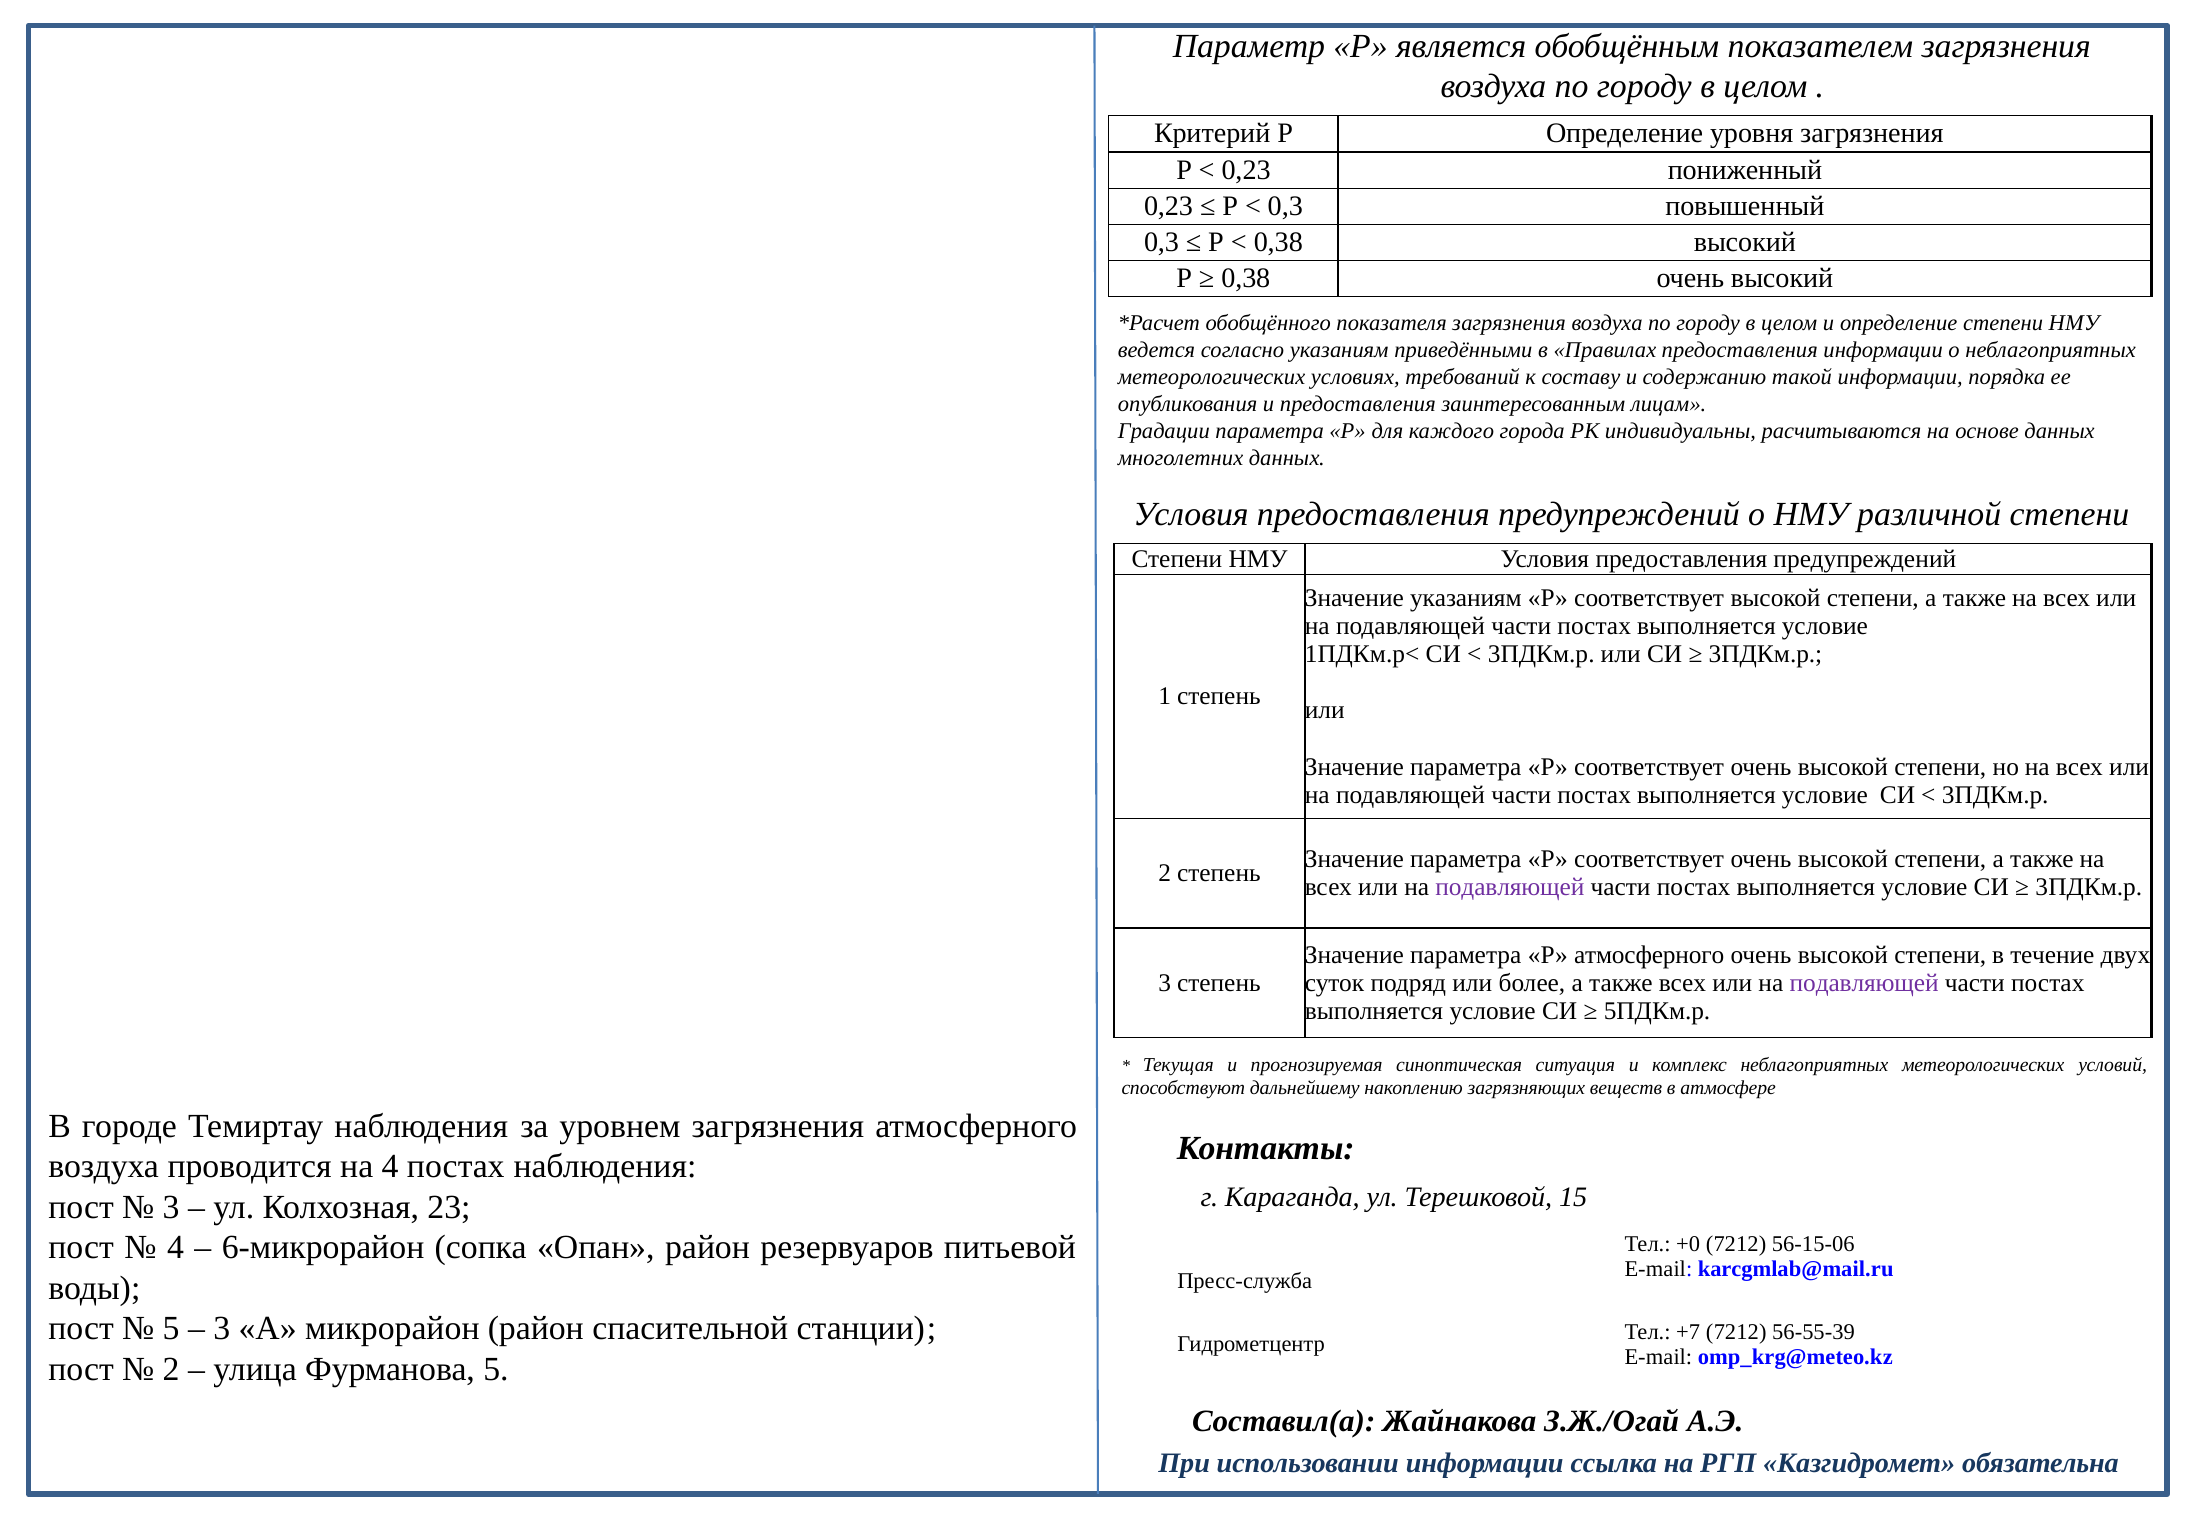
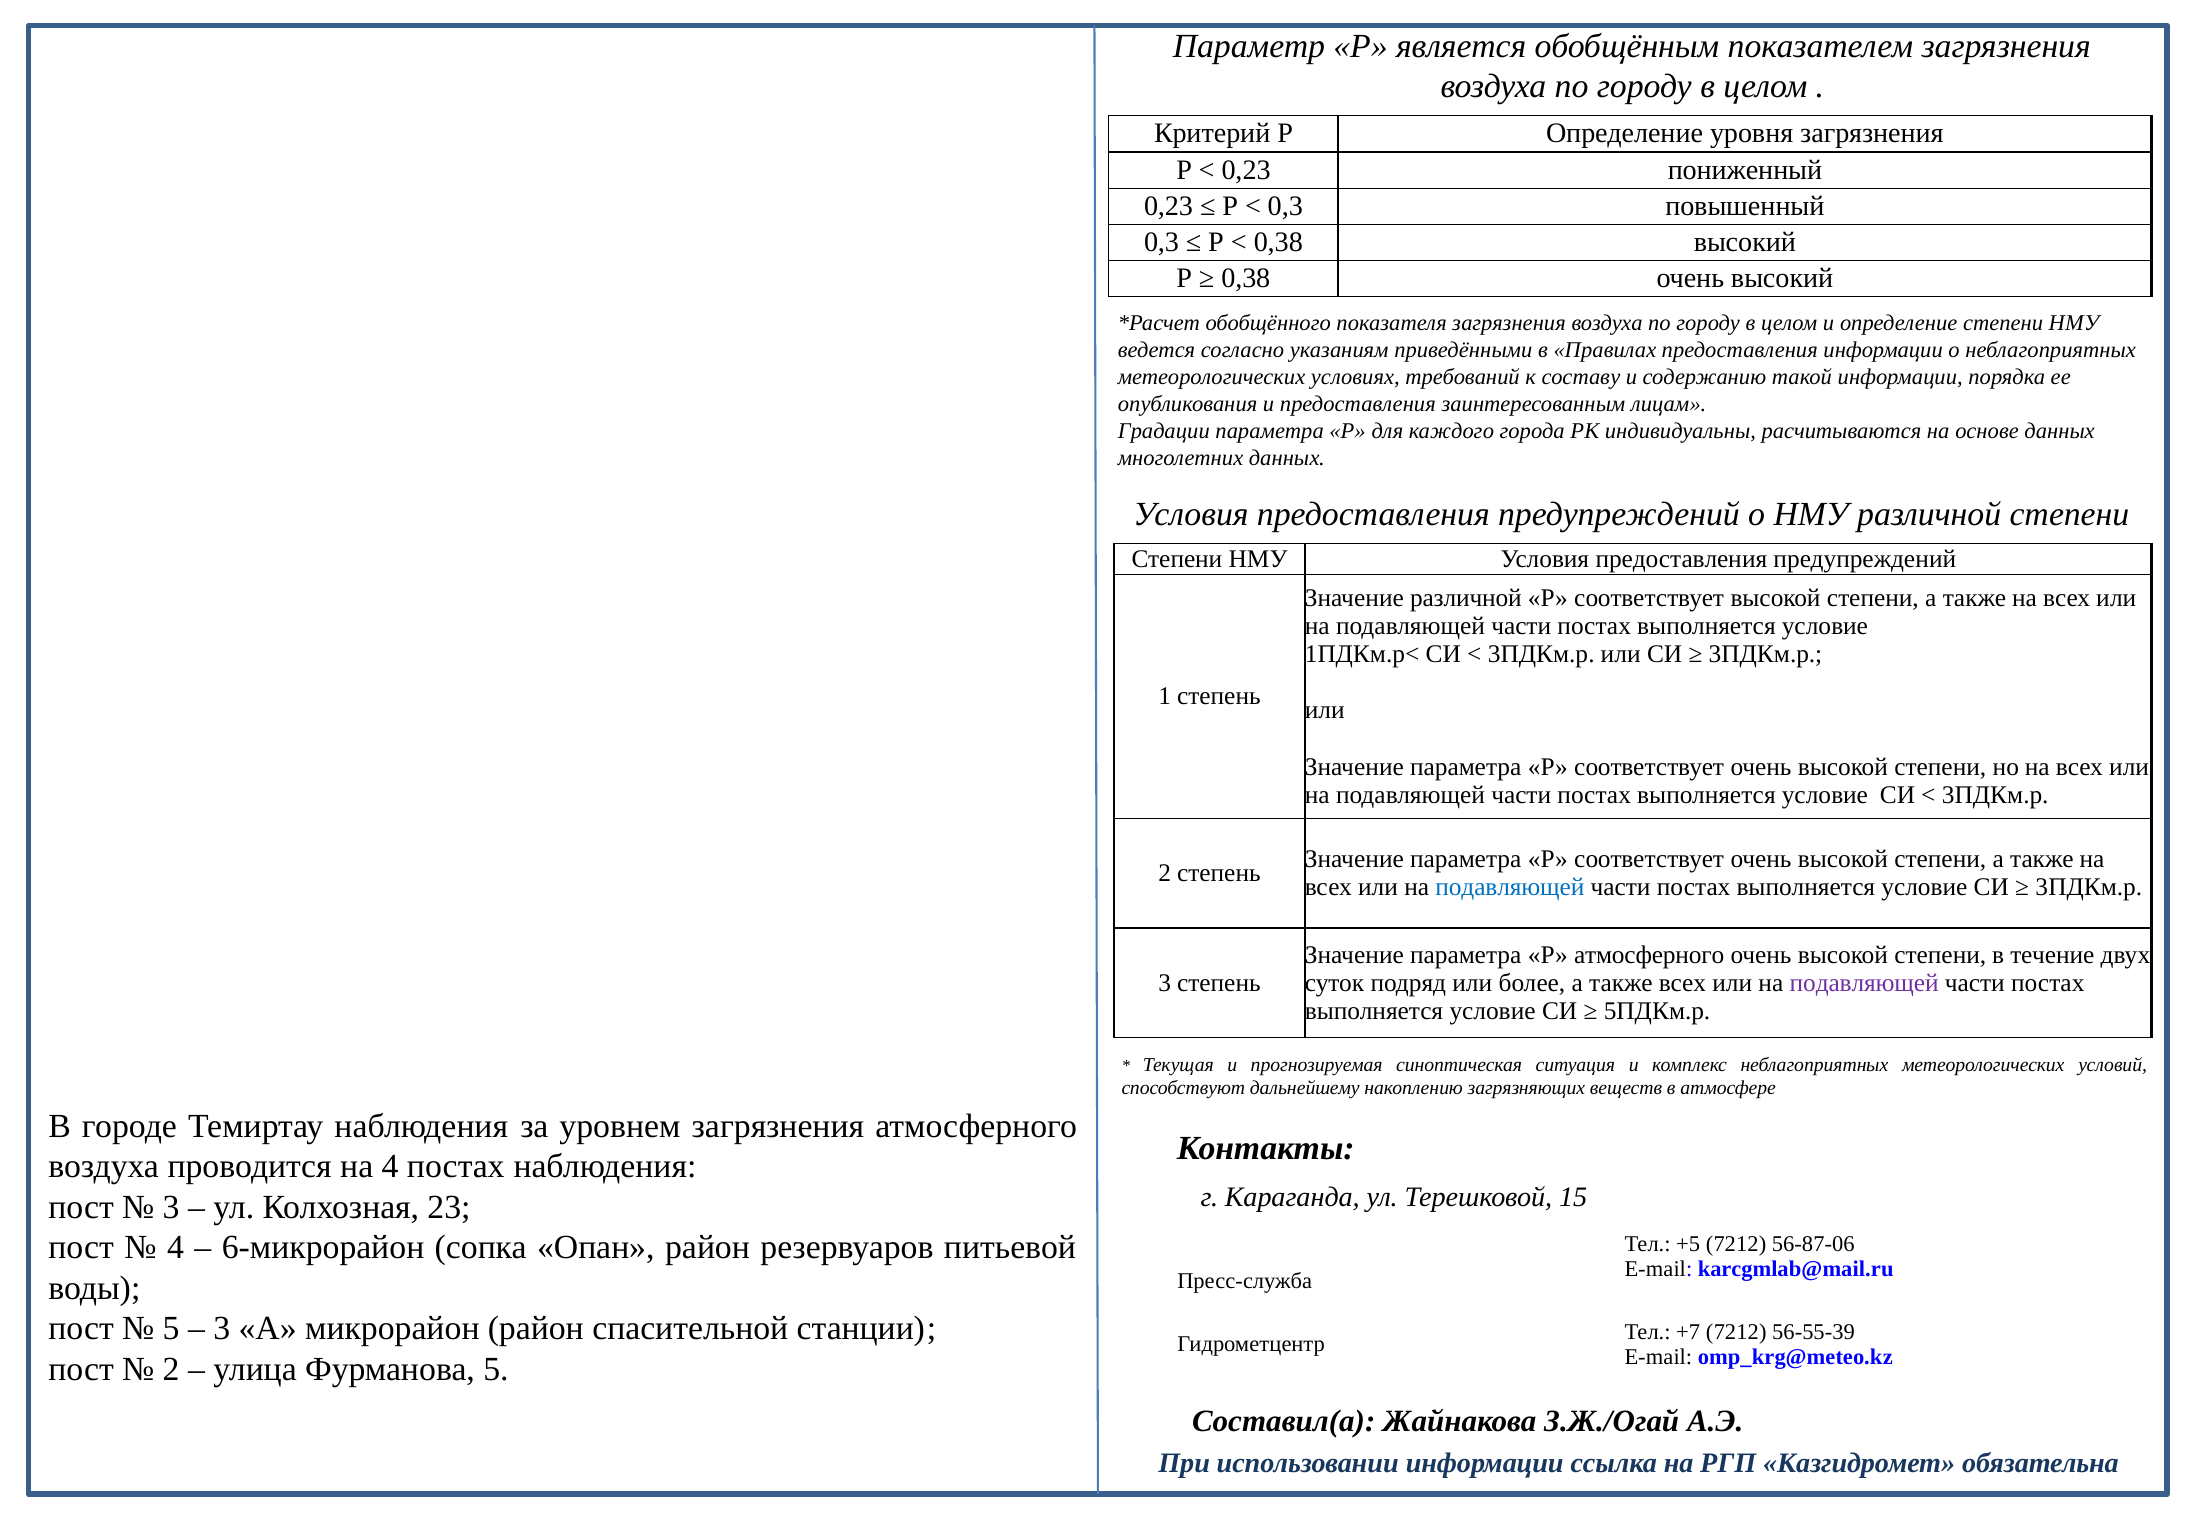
Значение указаниям: указаниям -> различной
подавляющей at (1510, 888) colour: purple -> blue
+0: +0 -> +5
56-15-06: 56-15-06 -> 56-87-06
